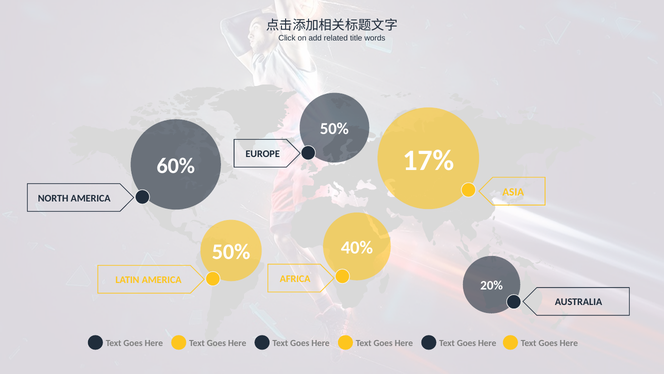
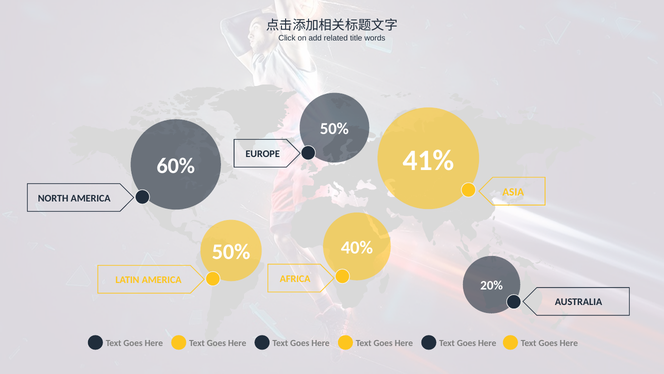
17%: 17% -> 41%
